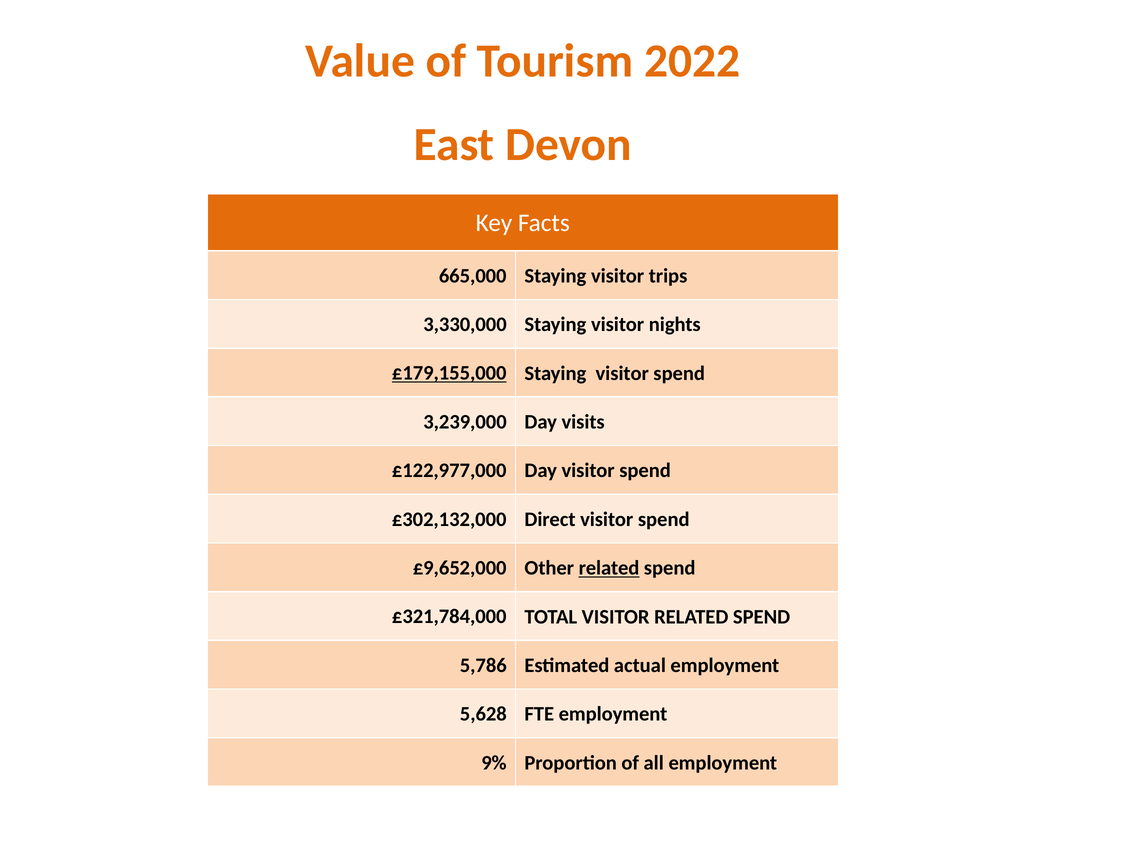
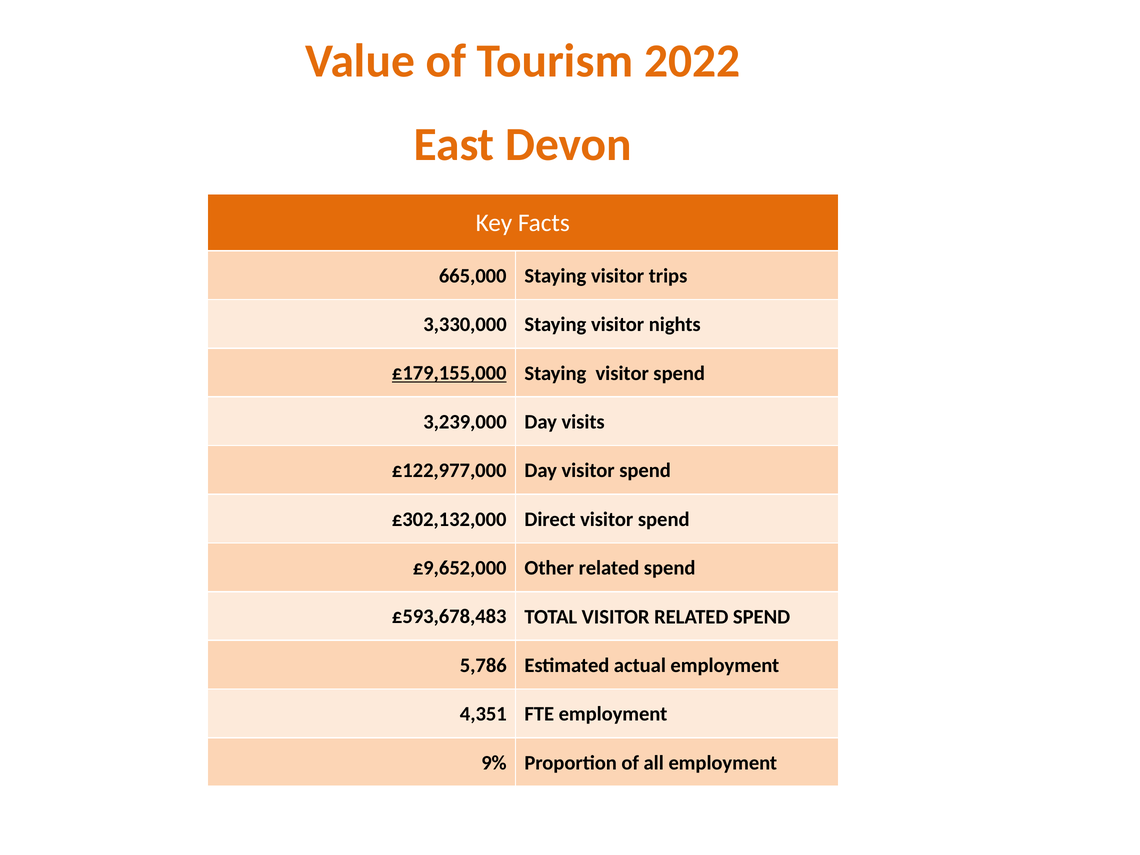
related at (609, 568) underline: present -> none
£321,784,000: £321,784,000 -> £593,678,483
5,628: 5,628 -> 4,351
